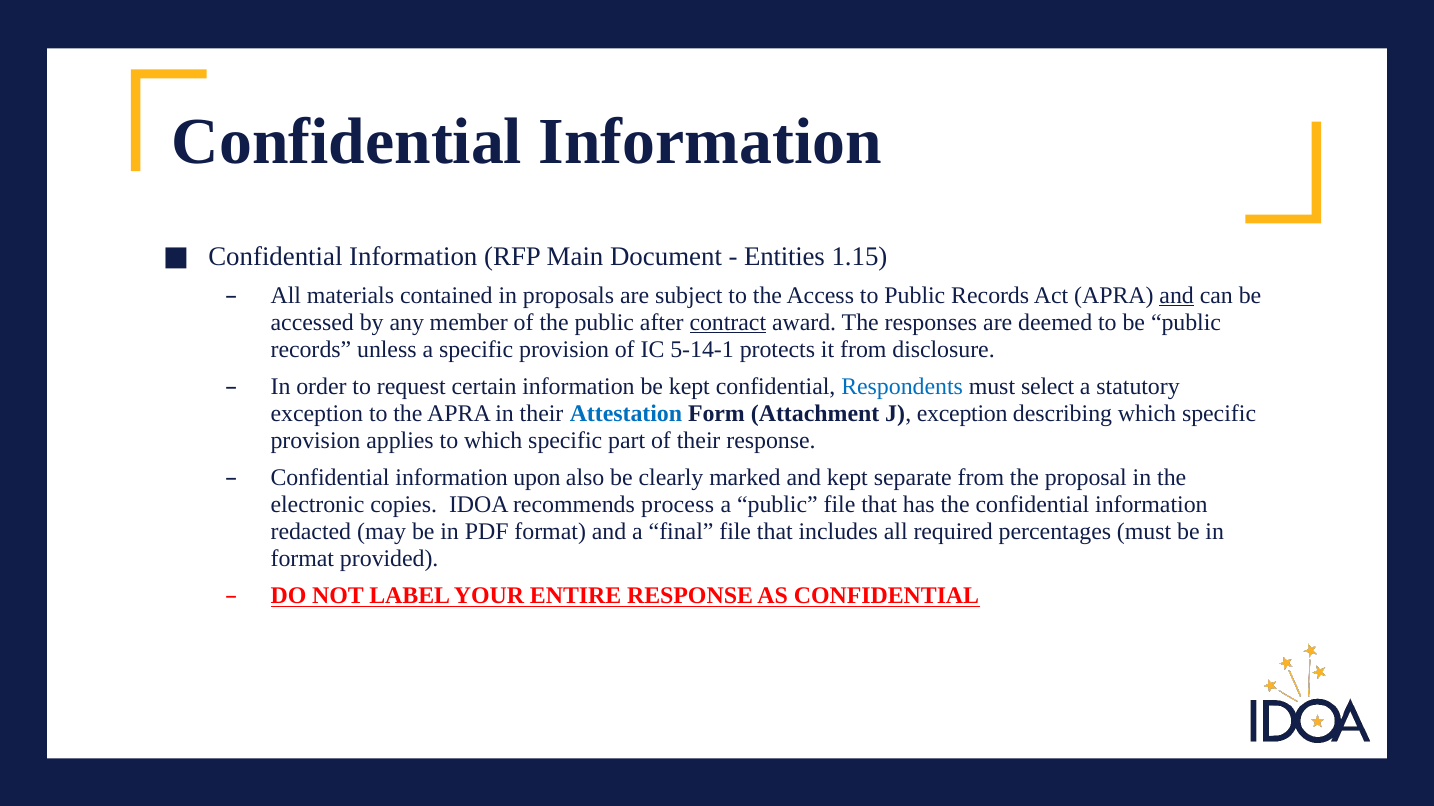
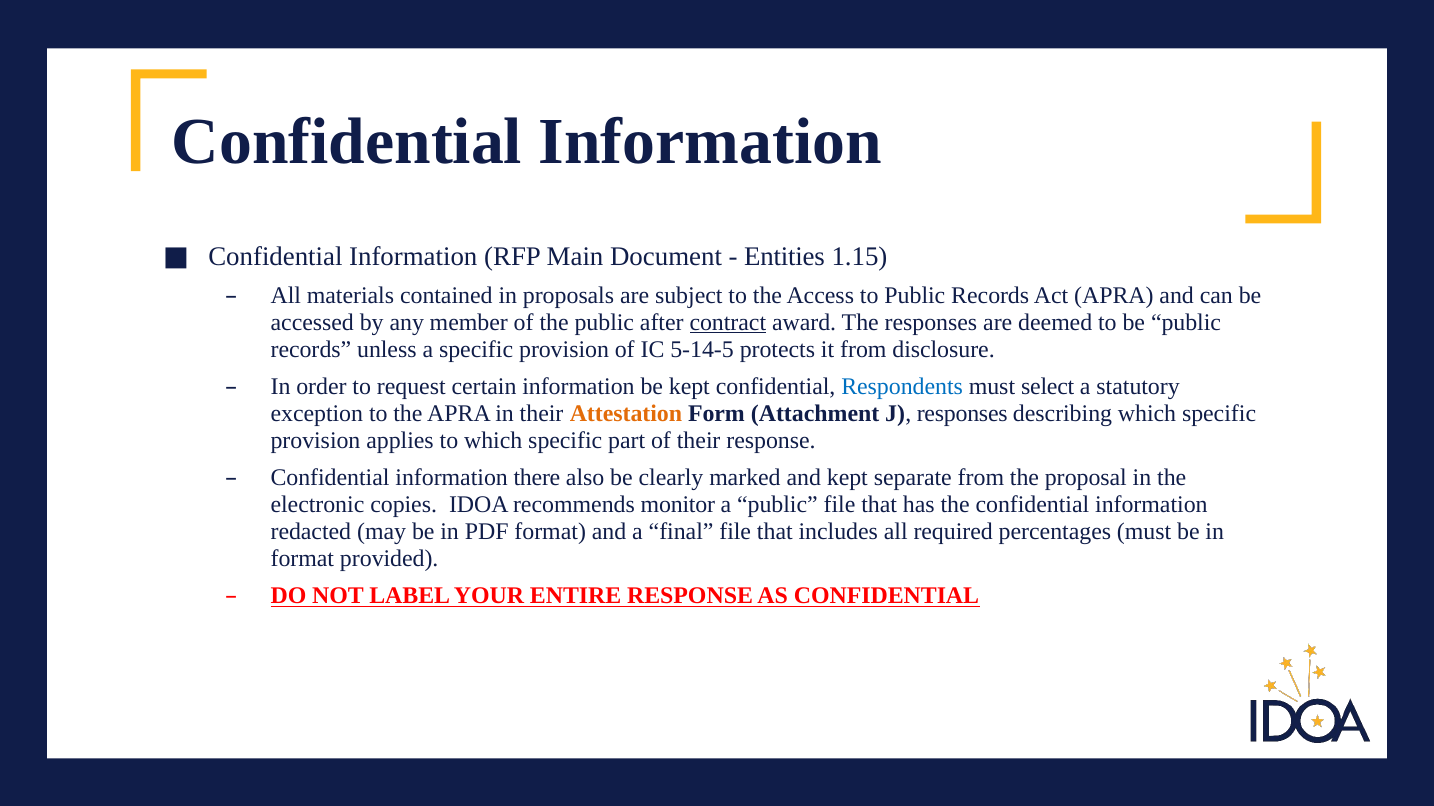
and at (1177, 296) underline: present -> none
5-14-1: 5-14-1 -> 5-14-5
Attestation colour: blue -> orange
J exception: exception -> responses
upon: upon -> there
process: process -> monitor
